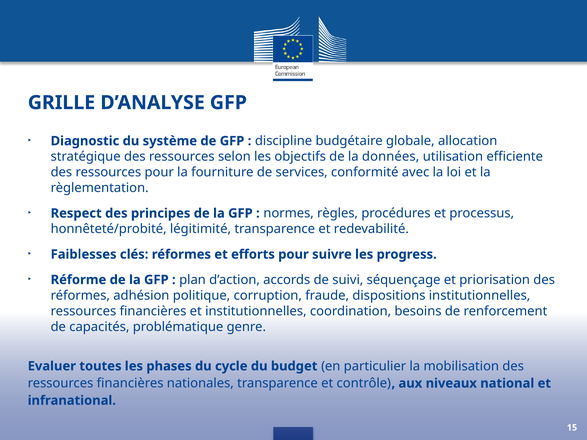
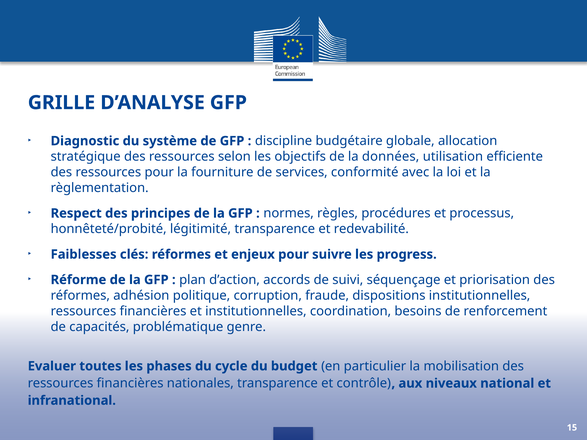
efforts: efforts -> enjeux
